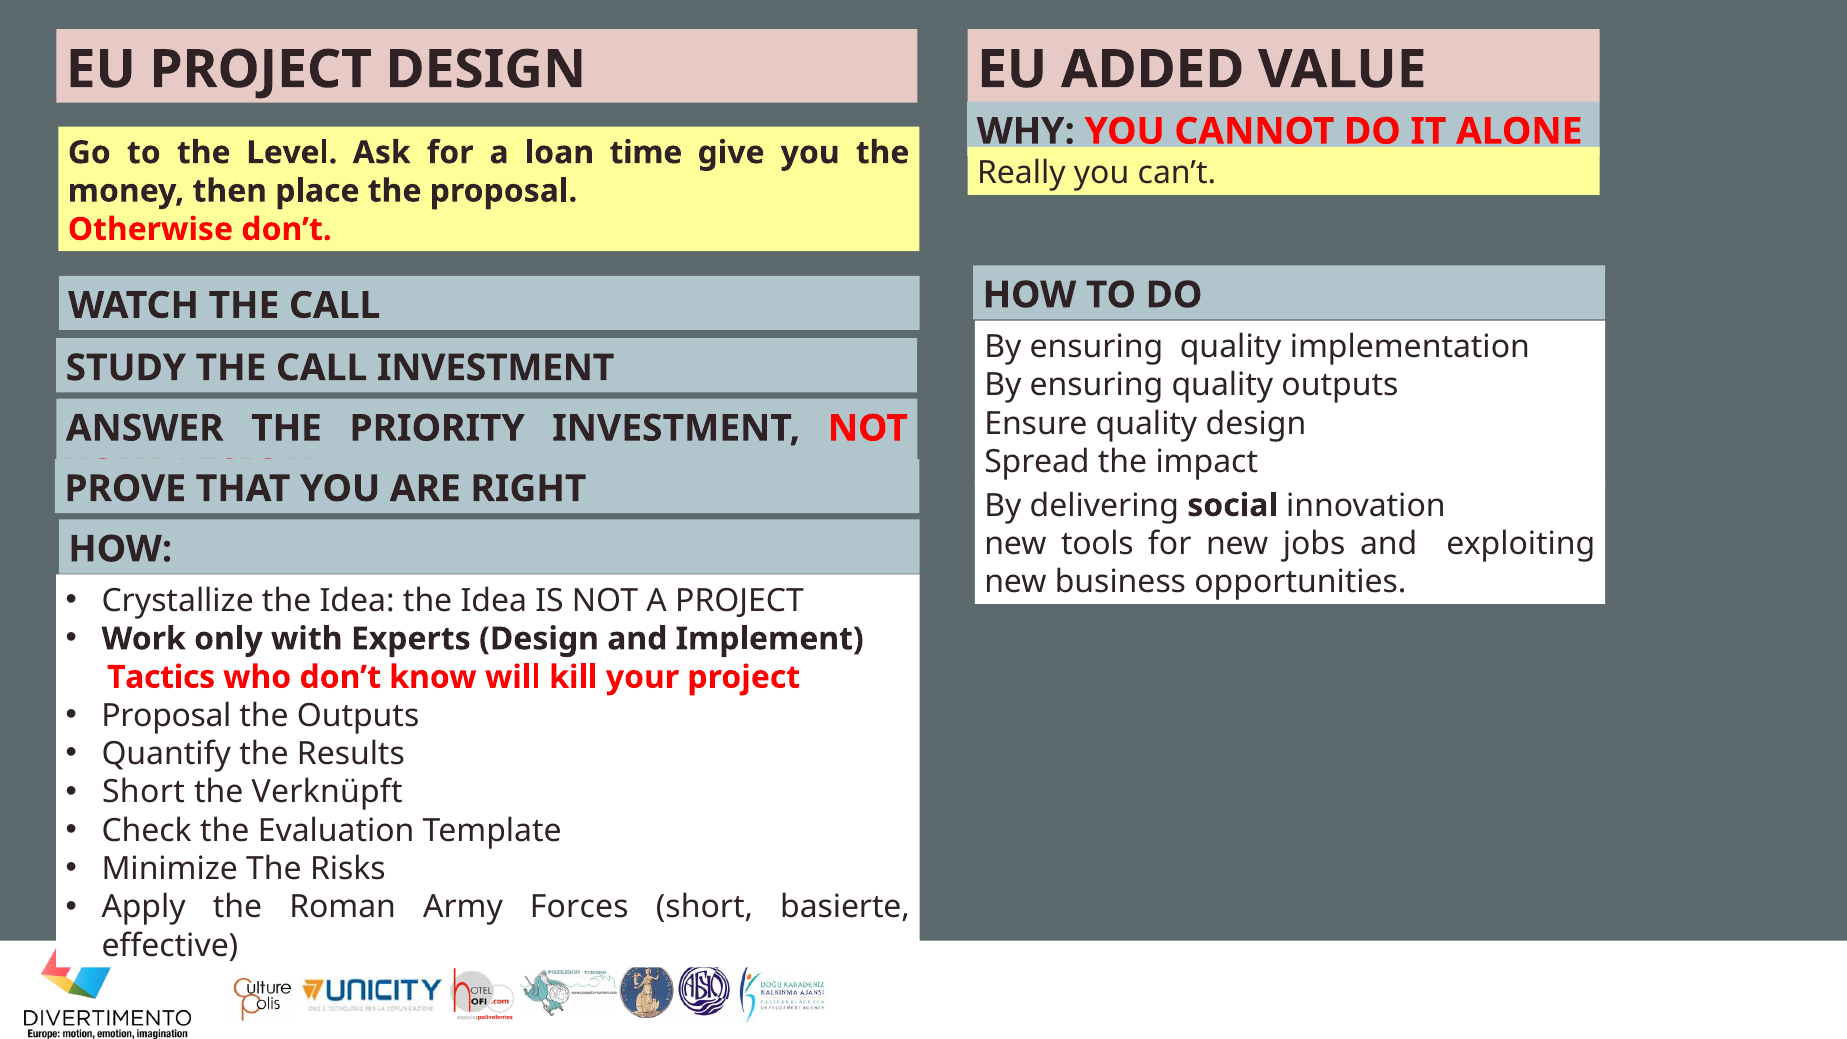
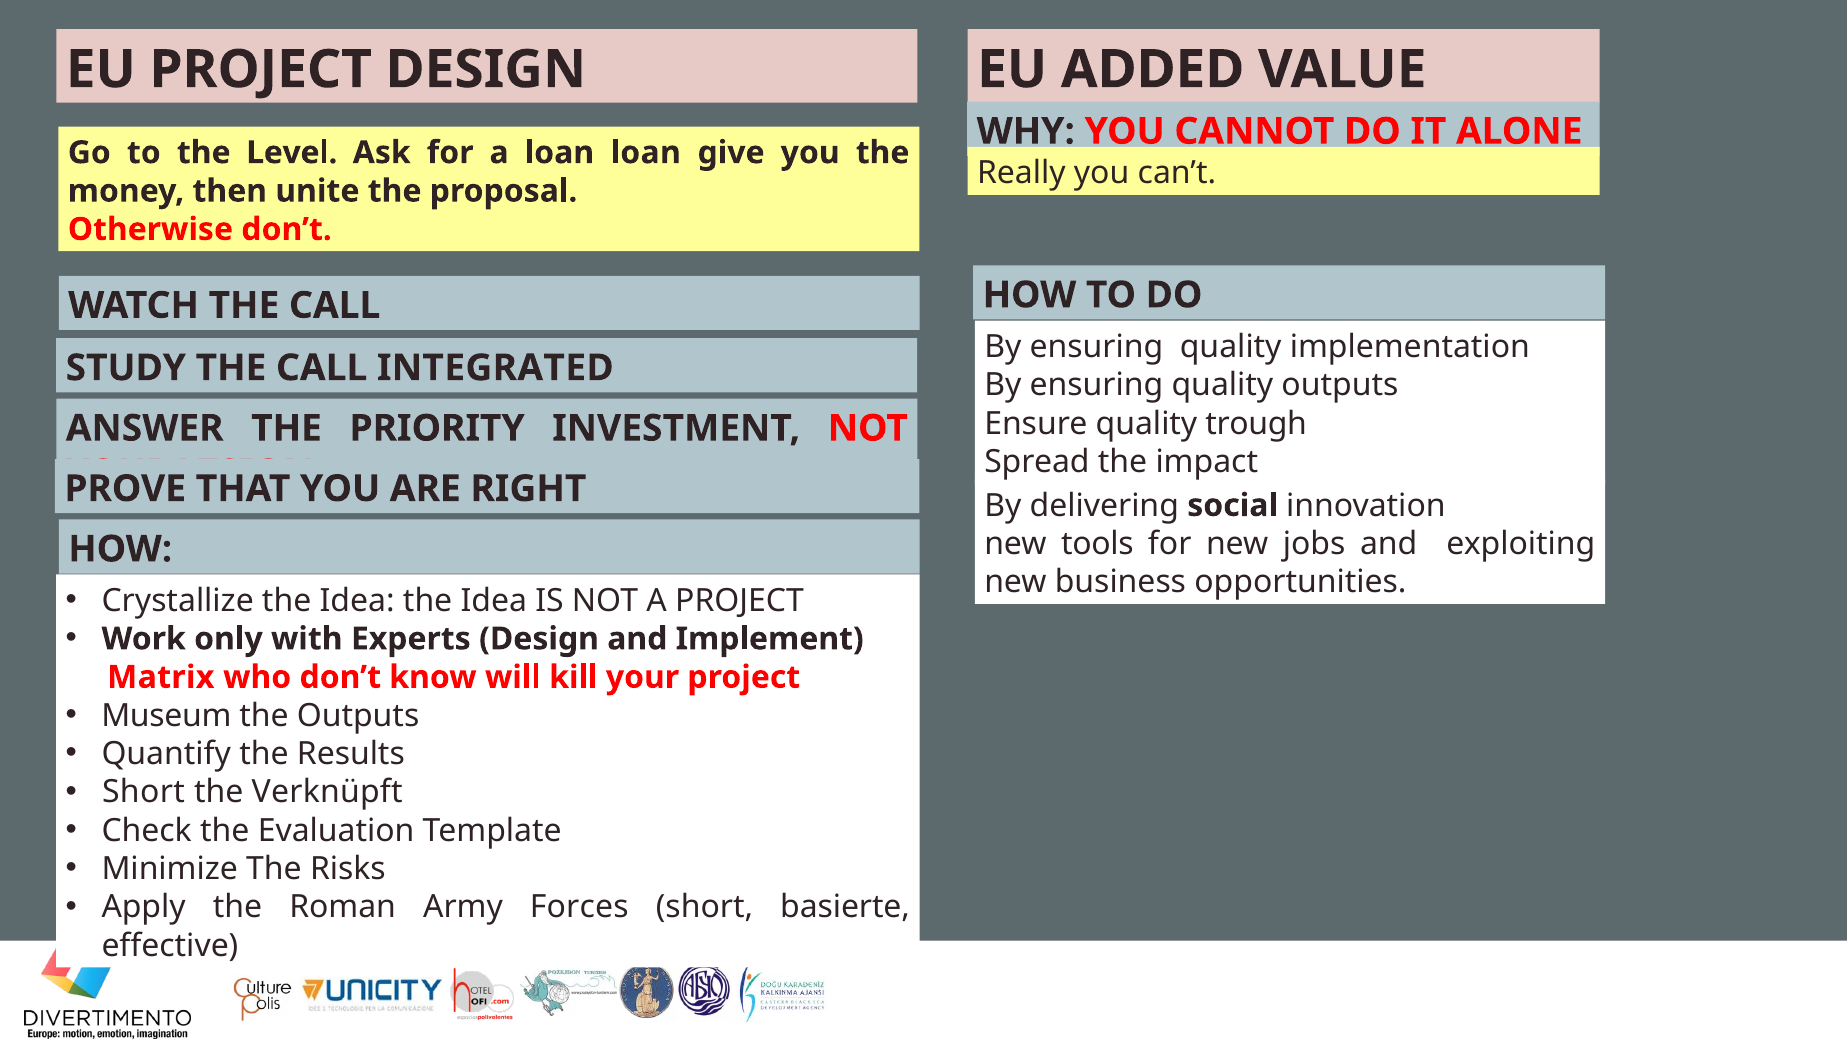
loan time: time -> loan
place: place -> unite
CALL INVESTMENT: INVESTMENT -> INTEGRATED
quality design: design -> trough
Tactics: Tactics -> Matrix
Proposal at (166, 716): Proposal -> Museum
